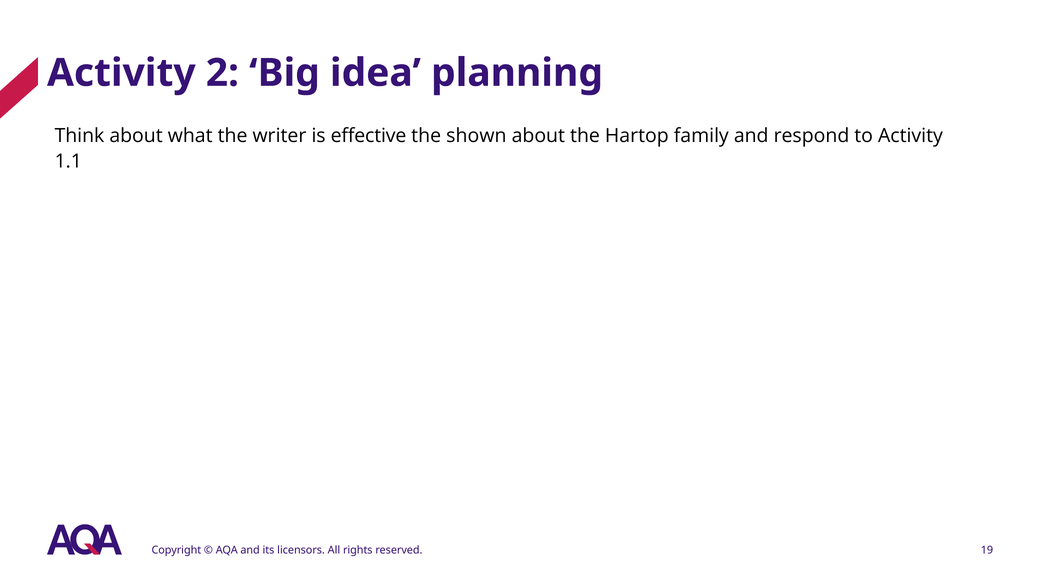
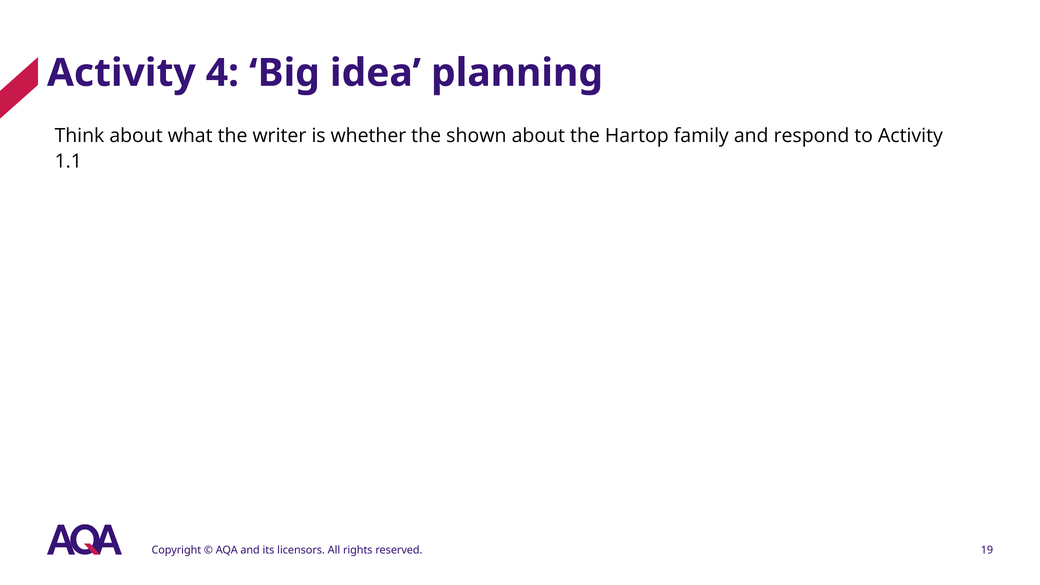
2: 2 -> 4
effective: effective -> whether
